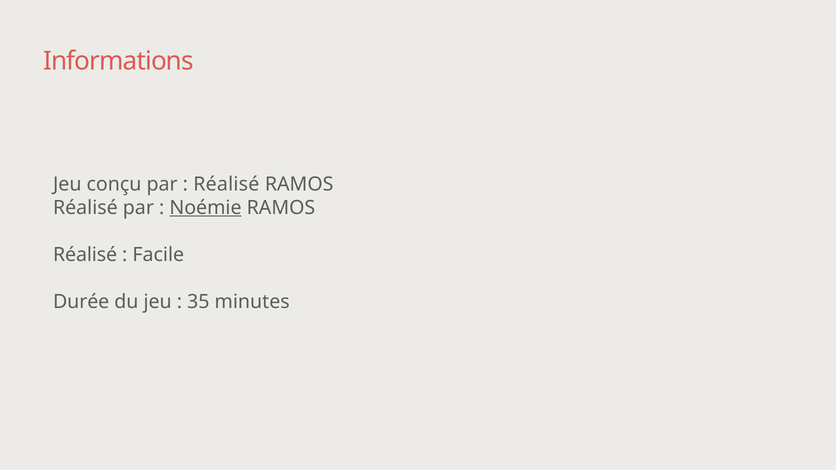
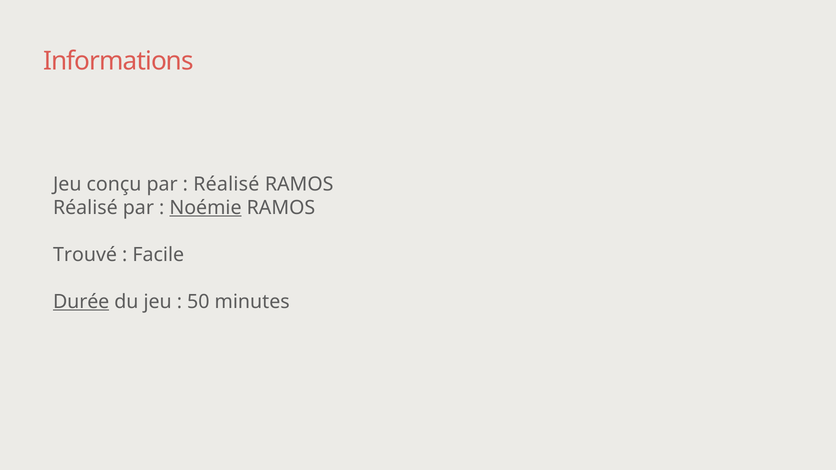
Réalisé at (85, 255): Réalisé -> Trouvé
Durée underline: none -> present
35: 35 -> 50
